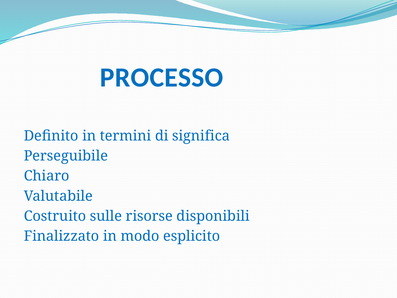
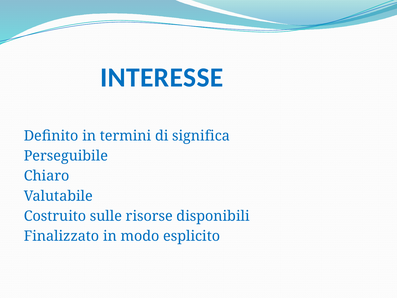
PROCESSO: PROCESSO -> INTERESSE
